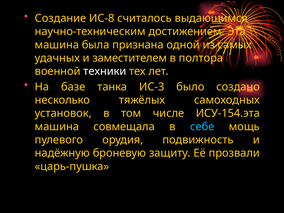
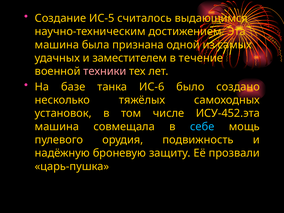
ИС-8: ИС-8 -> ИС-5
полтора: полтора -> течение
техники colour: white -> pink
ИС-3: ИС-3 -> ИС-6
ИСУ-154.эта: ИСУ-154.эта -> ИСУ-452.эта
